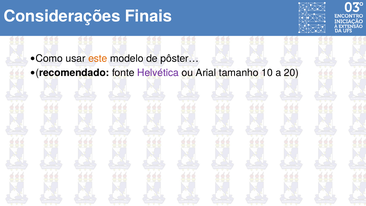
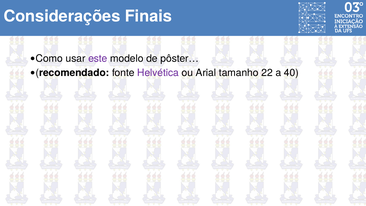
este colour: orange -> purple
10: 10 -> 22
20: 20 -> 40
